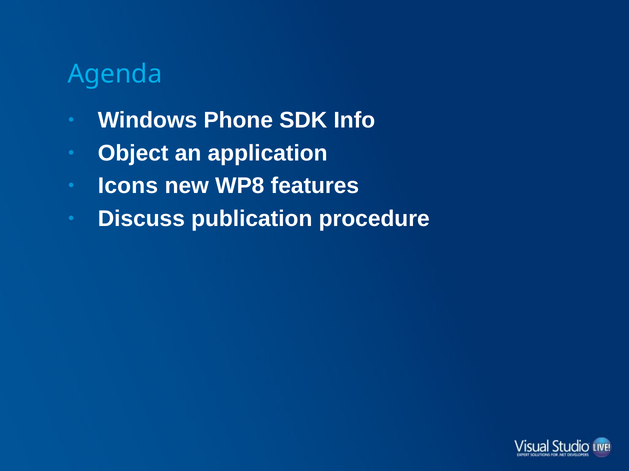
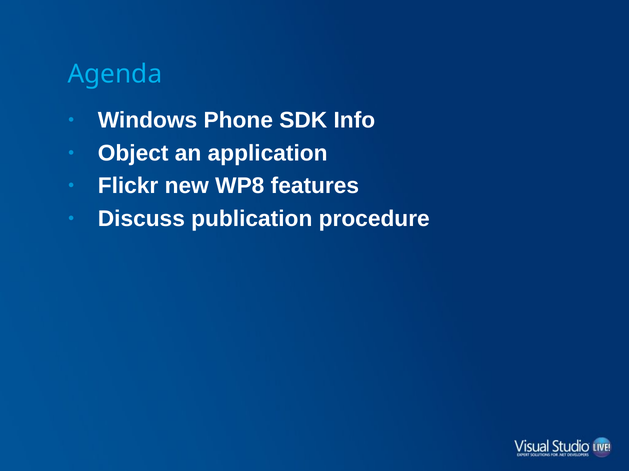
Icons: Icons -> Flickr
